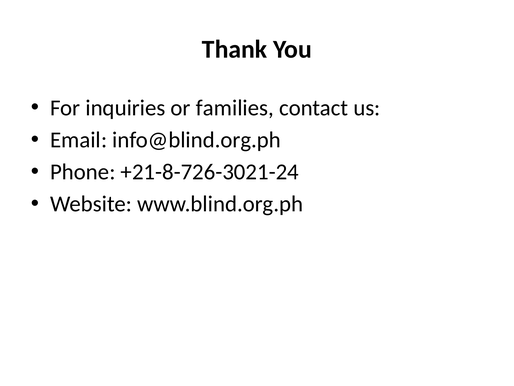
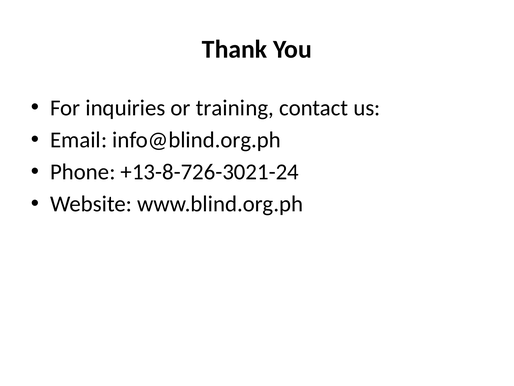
families: families -> training
+21-8-726-3021-24: +21-8-726-3021-24 -> +13-8-726-3021-24
